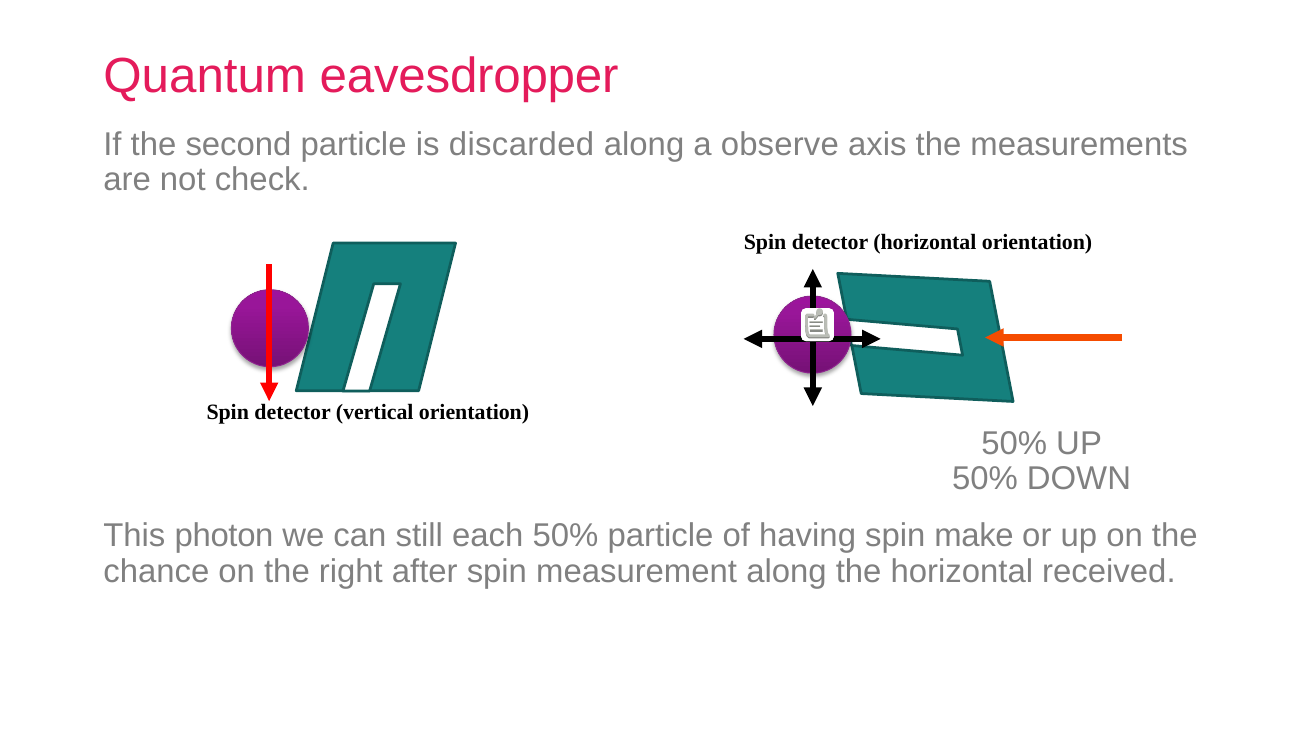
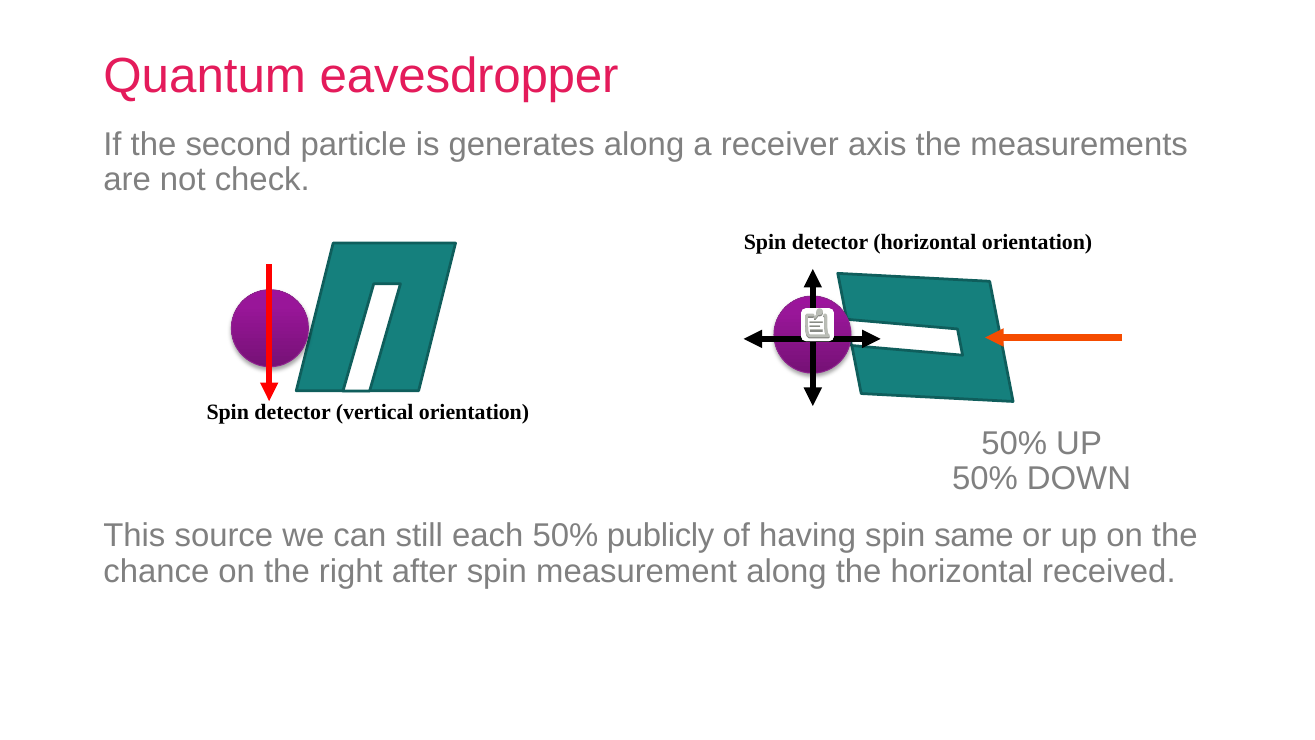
discarded: discarded -> generates
observe: observe -> receiver
photon: photon -> source
50% particle: particle -> publicly
make: make -> same
